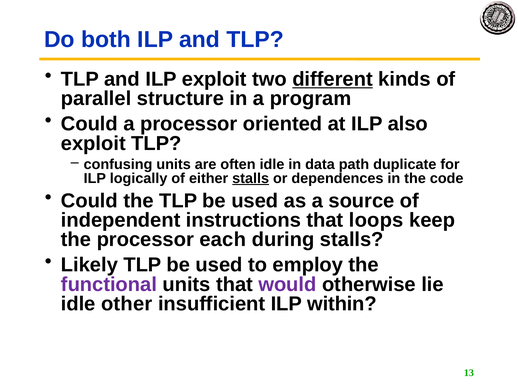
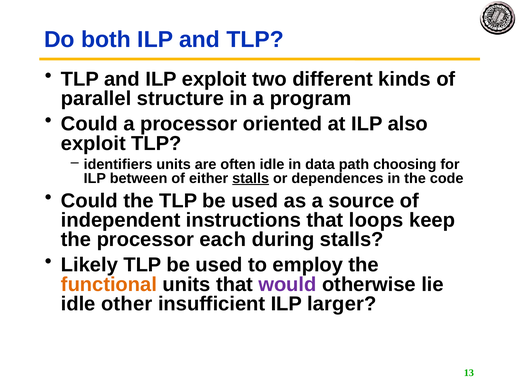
different underline: present -> none
confusing: confusing -> identifiers
duplicate: duplicate -> choosing
logically: logically -> between
functional colour: purple -> orange
within: within -> larger
